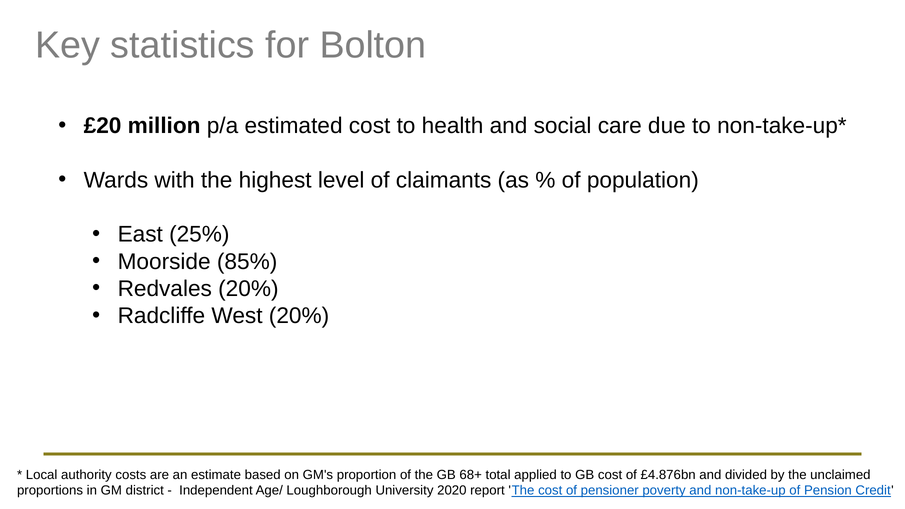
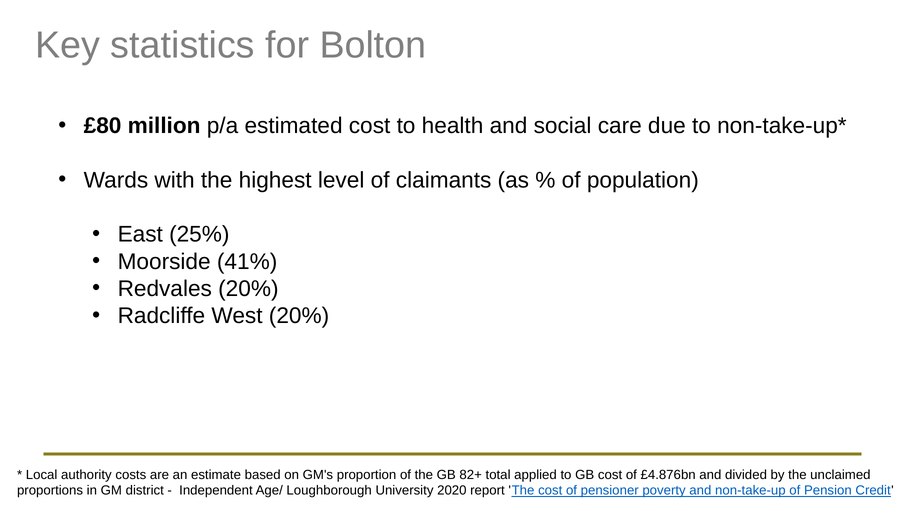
£20: £20 -> £80
85%: 85% -> 41%
68+: 68+ -> 82+
